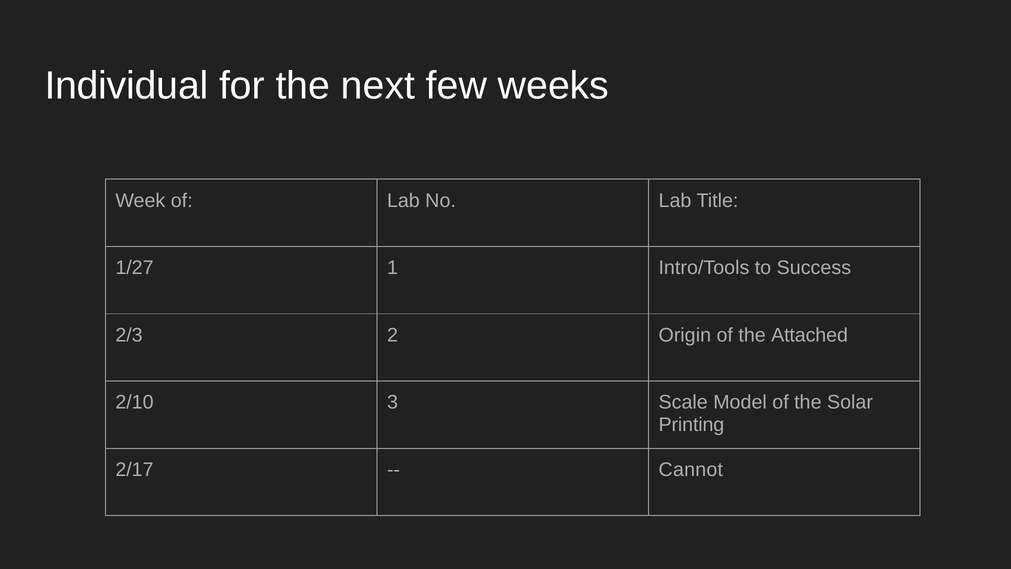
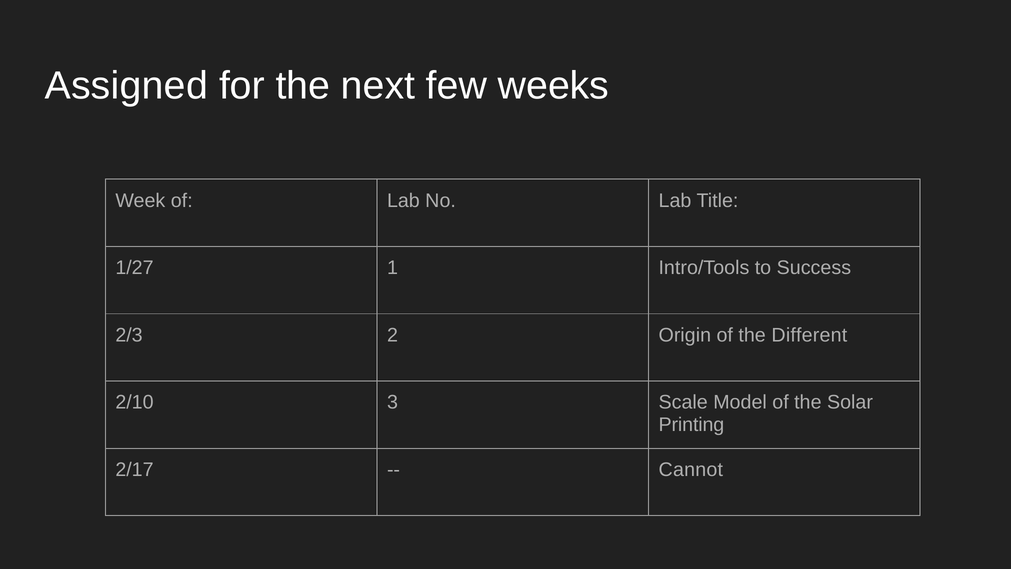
Individual: Individual -> Assigned
Attached: Attached -> Different
